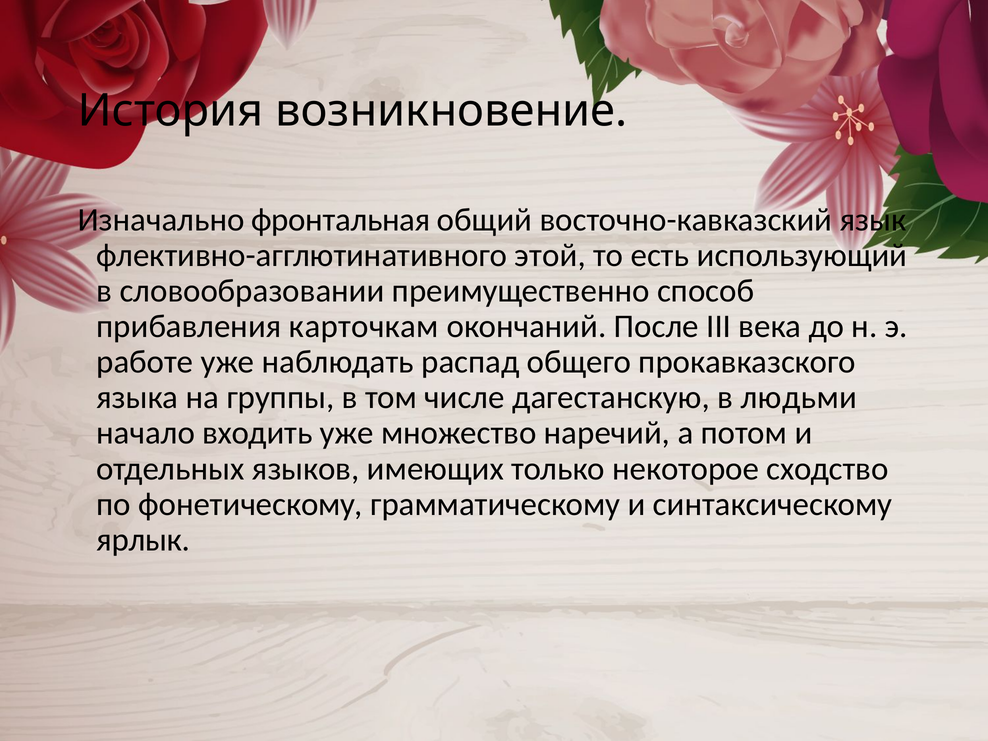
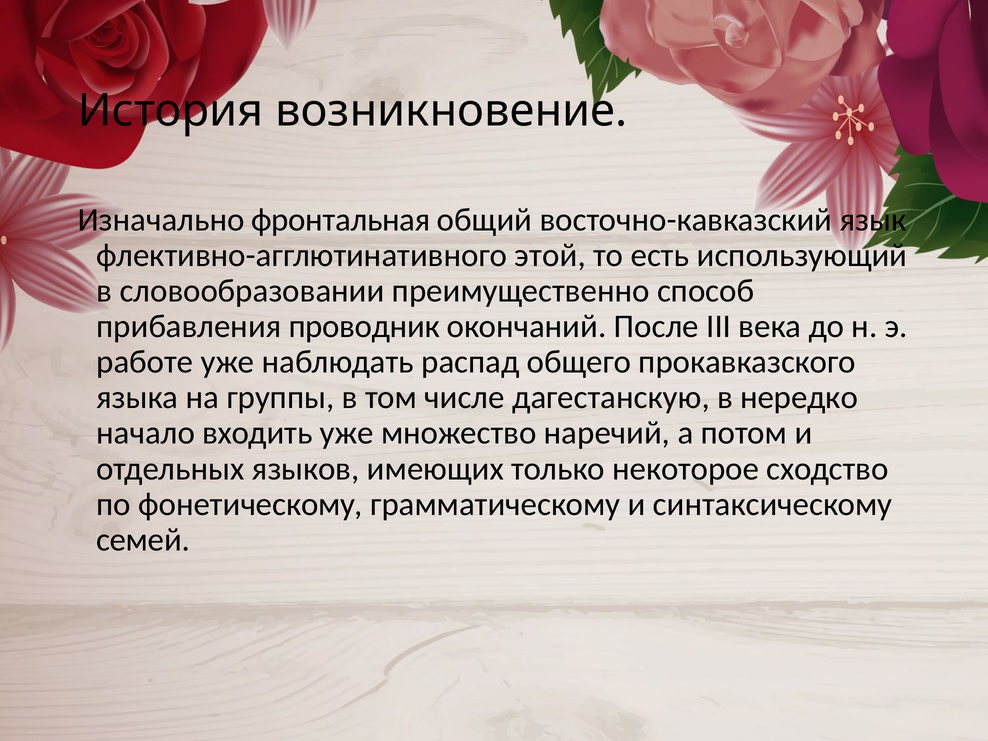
карточкам: карточкам -> проводник
людьми: людьми -> нередко
ярлык: ярлык -> семей
